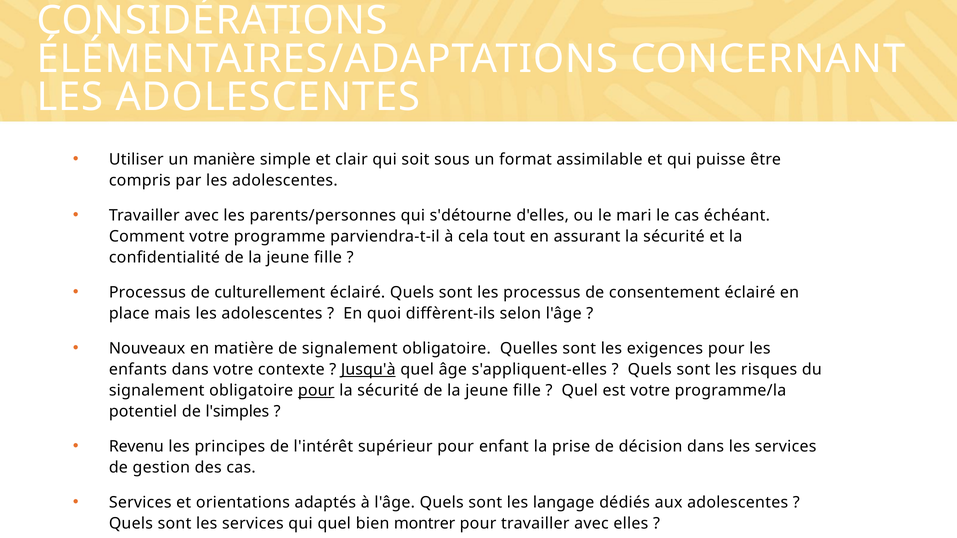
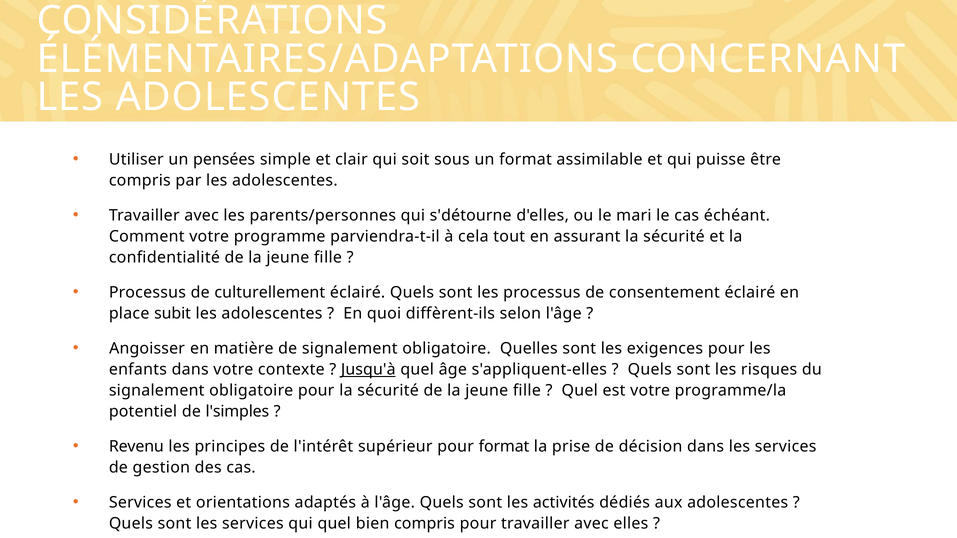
manière: manière -> pensées
mais: mais -> subit
Nouveaux: Nouveaux -> Angoisser
pour at (316, 391) underline: present -> none
pour enfant: enfant -> format
langage: langage -> activités
bien montrer: montrer -> compris
